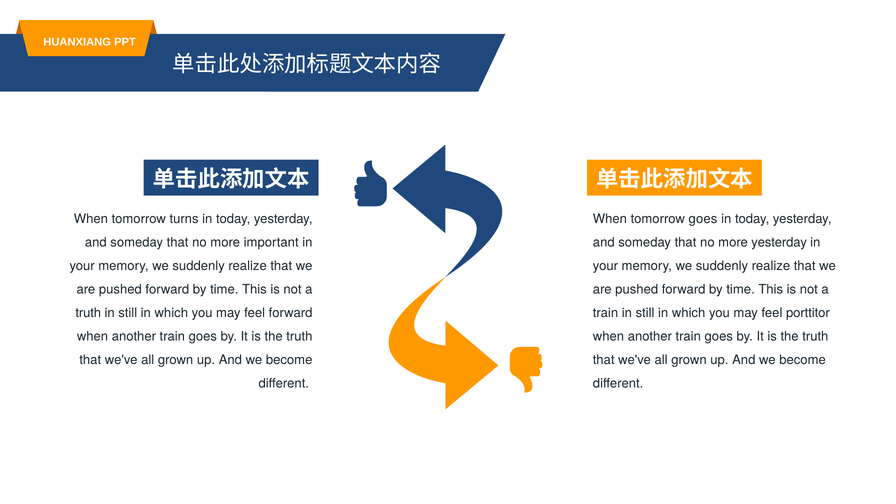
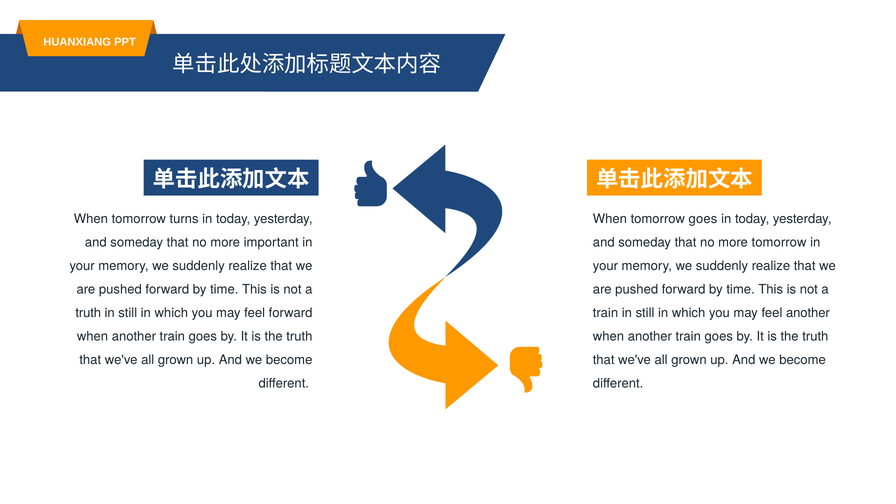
more yesterday: yesterday -> tomorrow
feel porttitor: porttitor -> another
